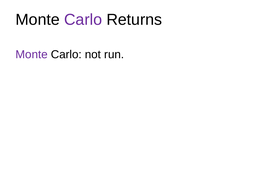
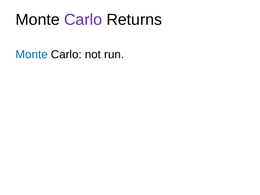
Monte at (32, 55) colour: purple -> blue
